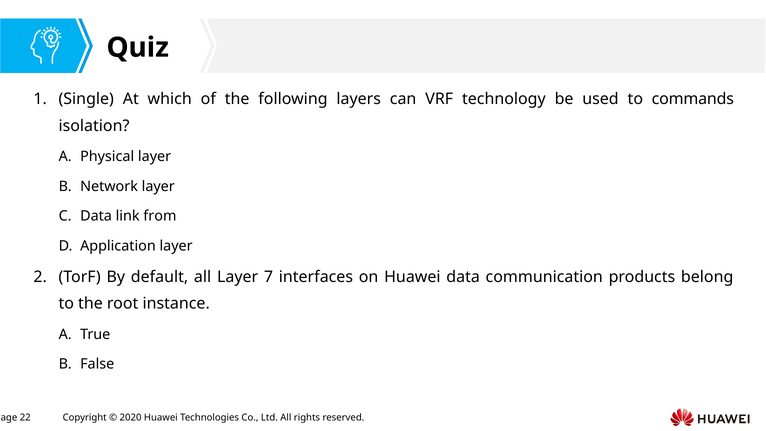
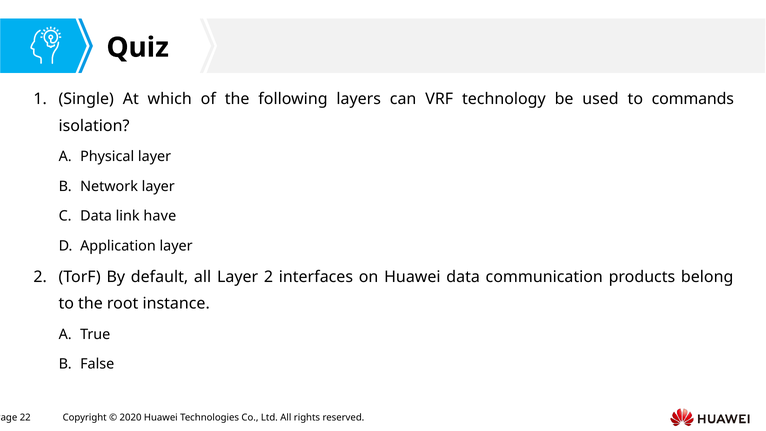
from: from -> have
all Layer 7: 7 -> 2
